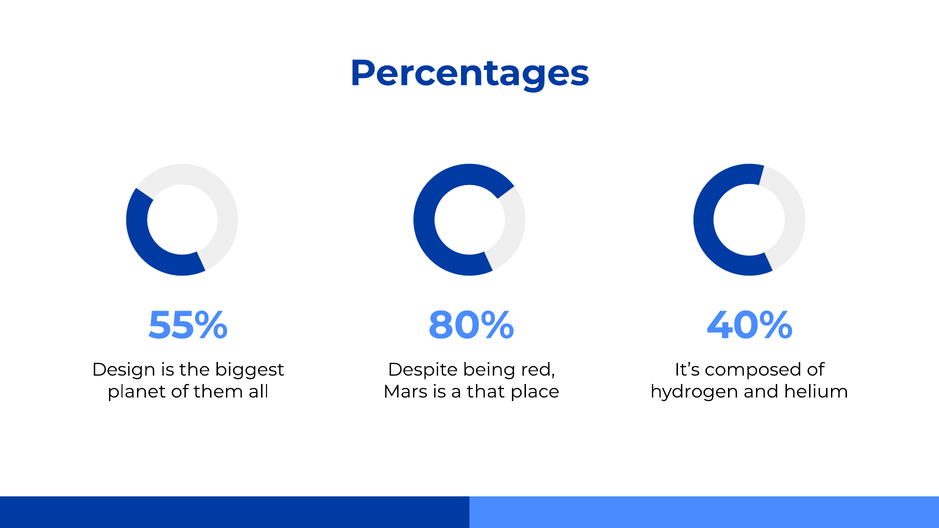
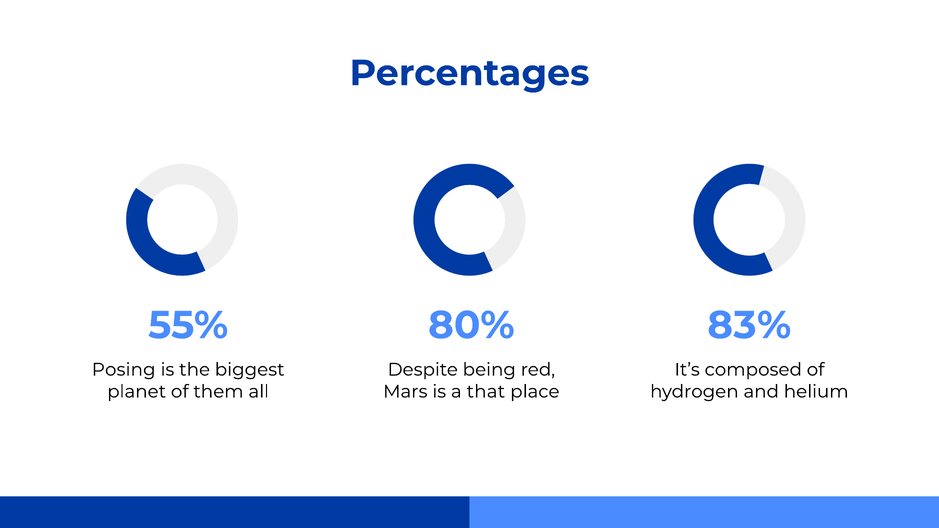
40%: 40% -> 83%
Design: Design -> Posing
